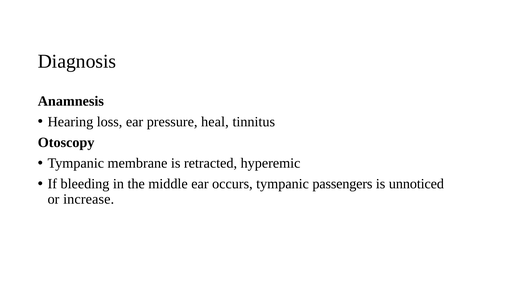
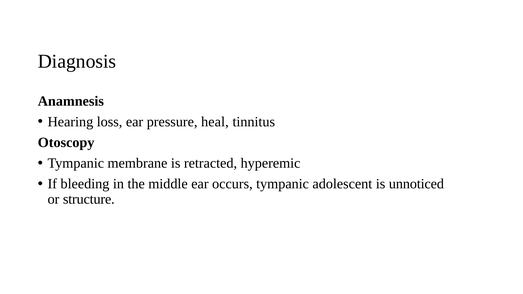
passengers: passengers -> adolescent
increase: increase -> structure
